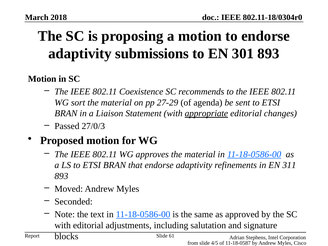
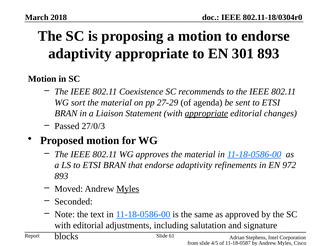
adaptivity submissions: submissions -> appropriate
311: 311 -> 972
Myles at (128, 189) underline: none -> present
